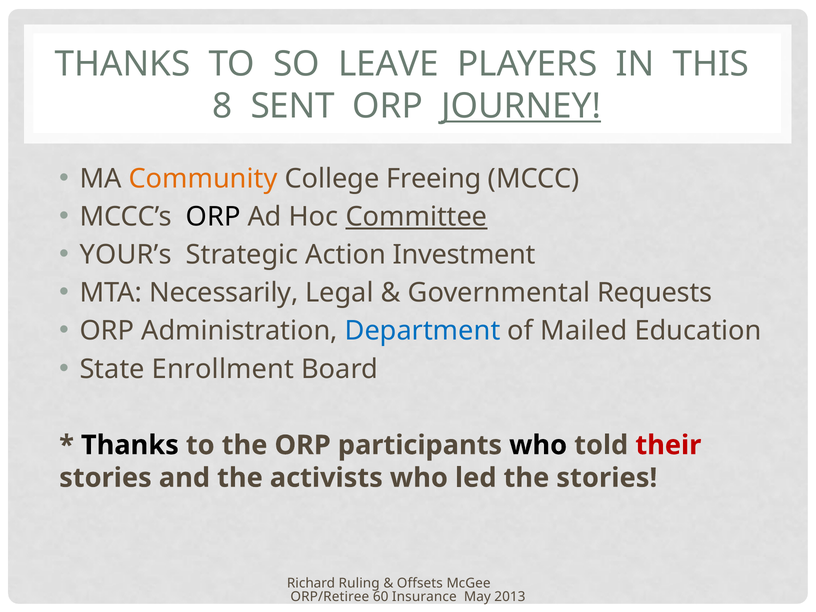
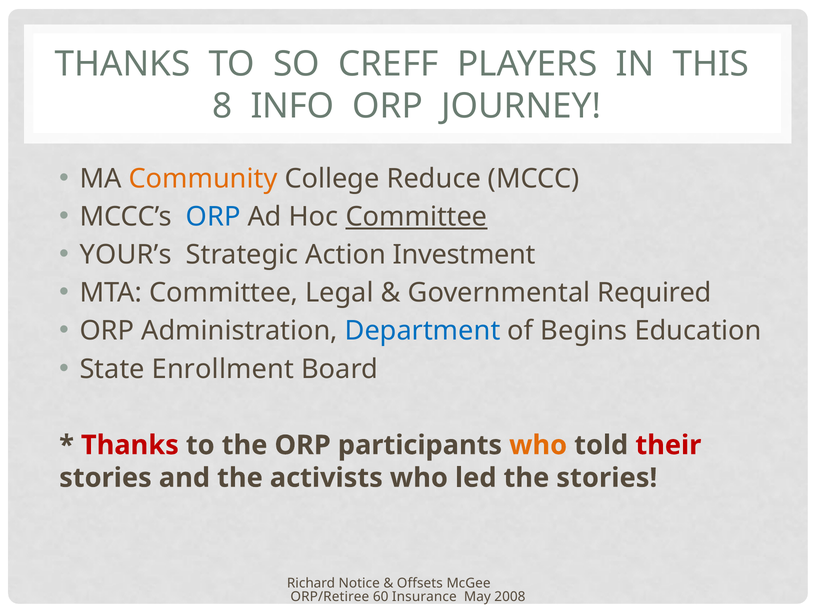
LEAVE: LEAVE -> CREFF
SENT: SENT -> INFO
JOURNEY underline: present -> none
Freeing: Freeing -> Reduce
ORP at (213, 217) colour: black -> blue
MTA Necessarily: Necessarily -> Committee
Requests: Requests -> Required
Mailed: Mailed -> Begins
Thanks at (130, 445) colour: black -> red
who at (538, 445) colour: black -> orange
Ruling: Ruling -> Notice
2013: 2013 -> 2008
